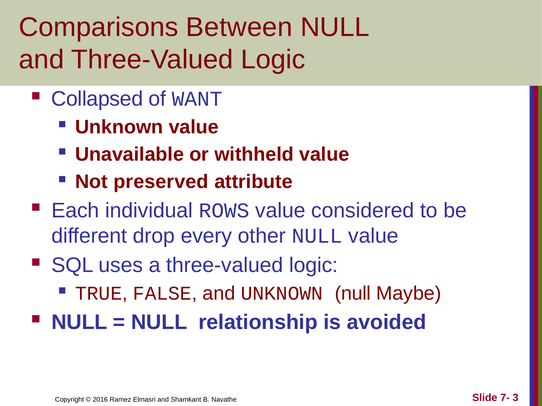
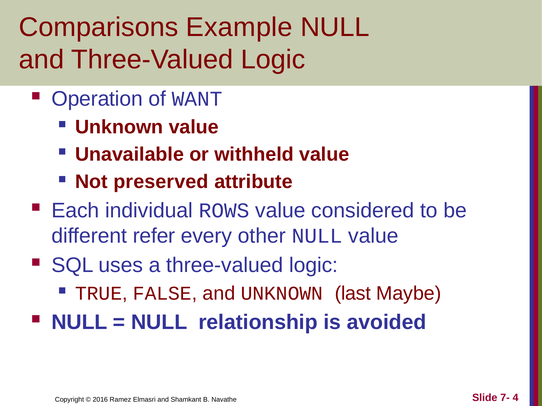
Between: Between -> Example
Collapsed: Collapsed -> Operation
drop: drop -> refer
UNKNOWN null: null -> last
3: 3 -> 4
